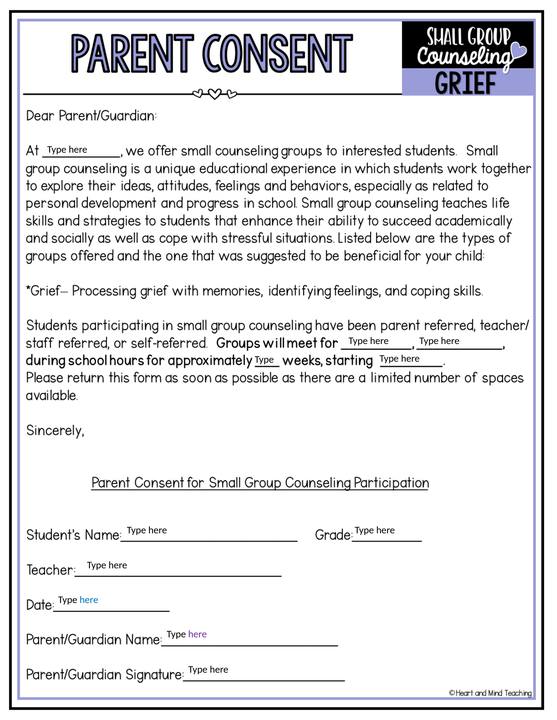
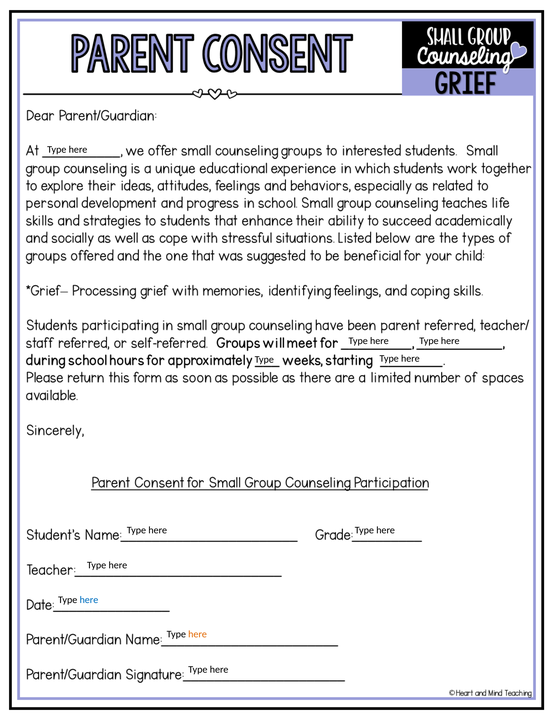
here at (198, 635) colour: purple -> orange
